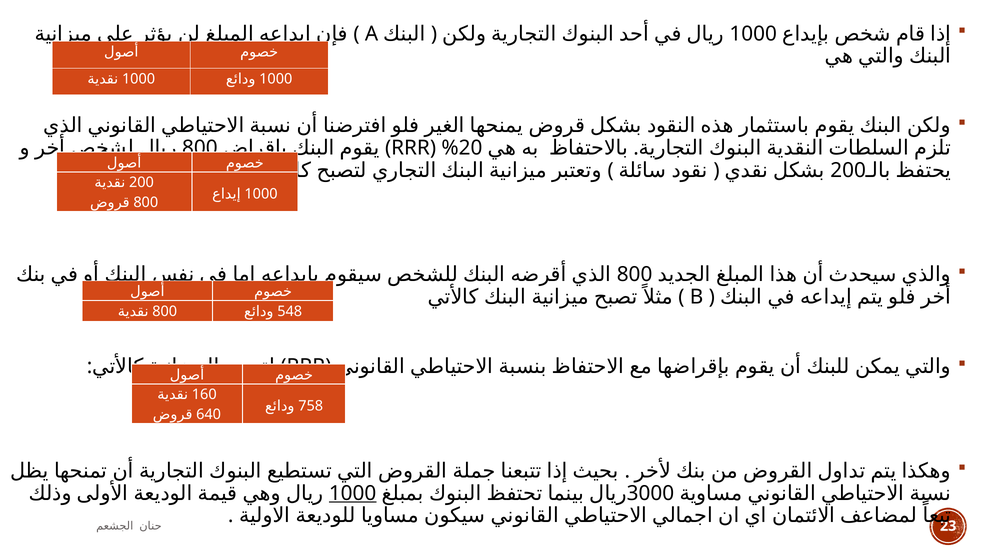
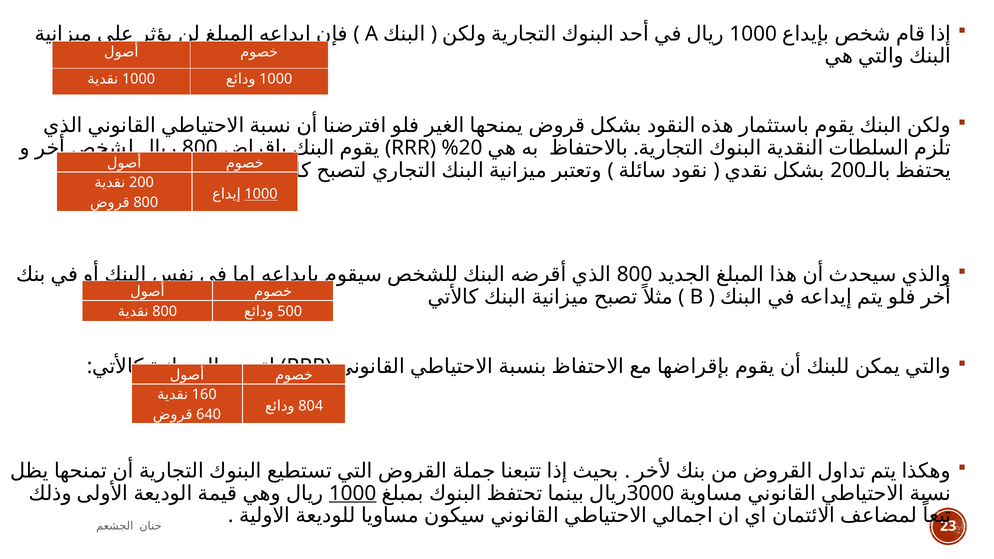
1000 at (261, 194) underline: none -> present
548: 548 -> 500
758: 758 -> 804
